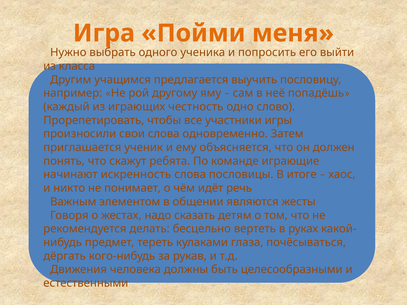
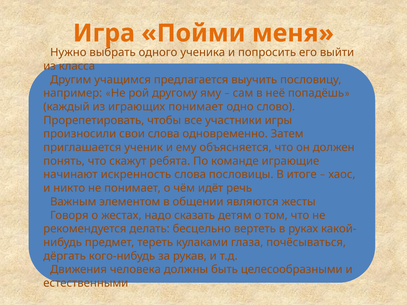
играющих честность: честность -> понимает
